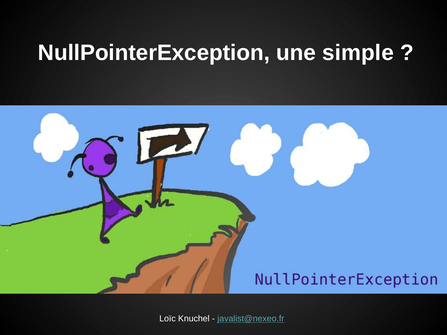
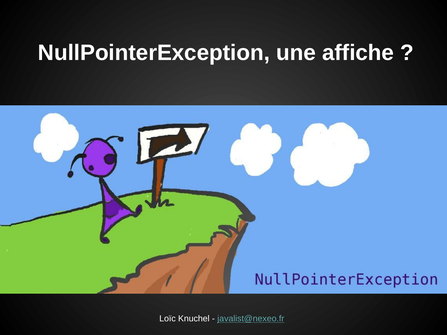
simple: simple -> affiche
